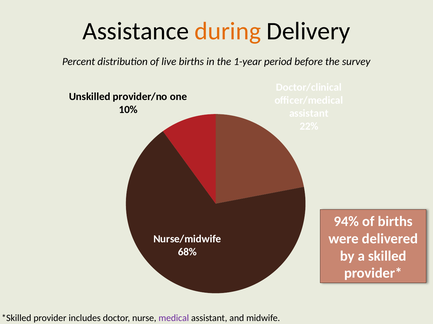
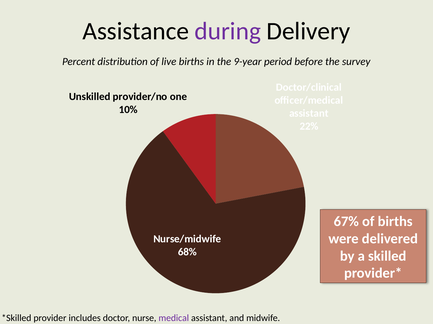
during colour: orange -> purple
1-year: 1-year -> 9-year
94%: 94% -> 67%
